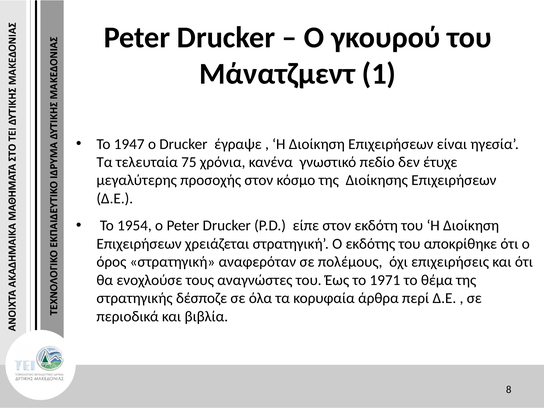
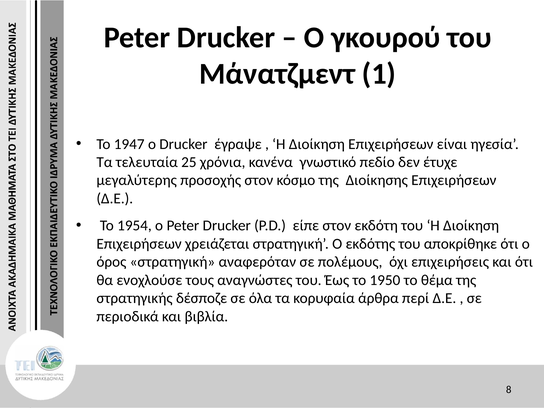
75: 75 -> 25
1971: 1971 -> 1950
